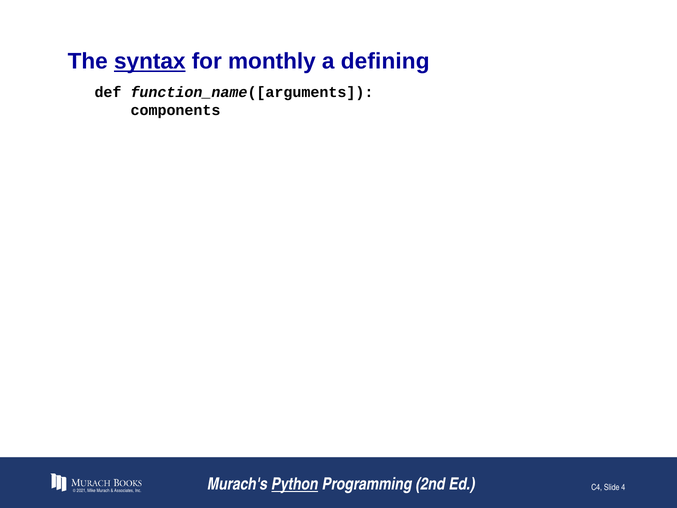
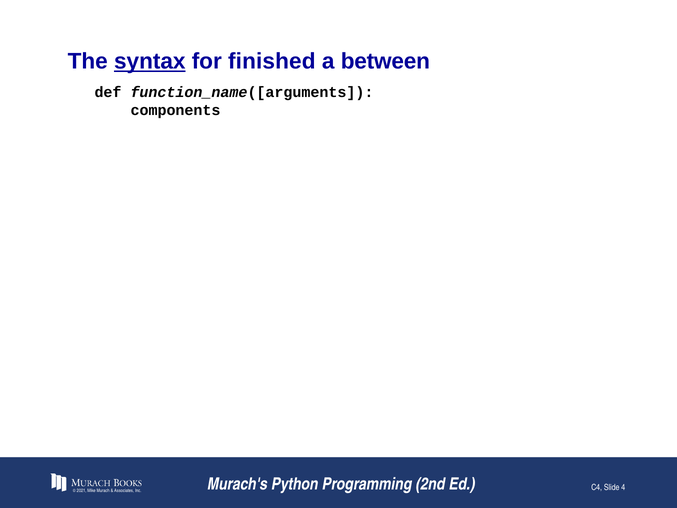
monthly: monthly -> finished
defining: defining -> between
Python underline: present -> none
